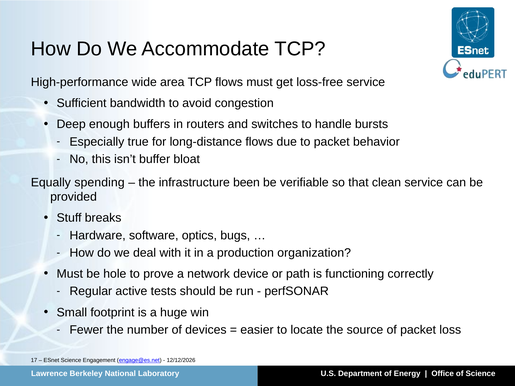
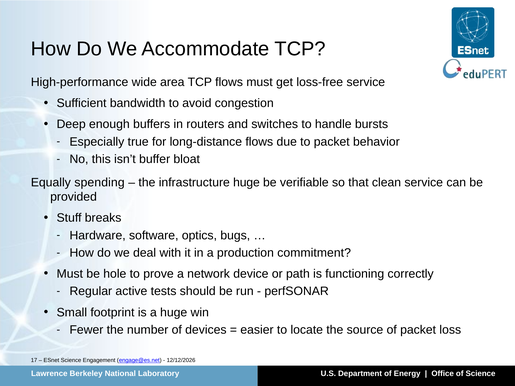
infrastructure been: been -> huge
organization: organization -> commitment
